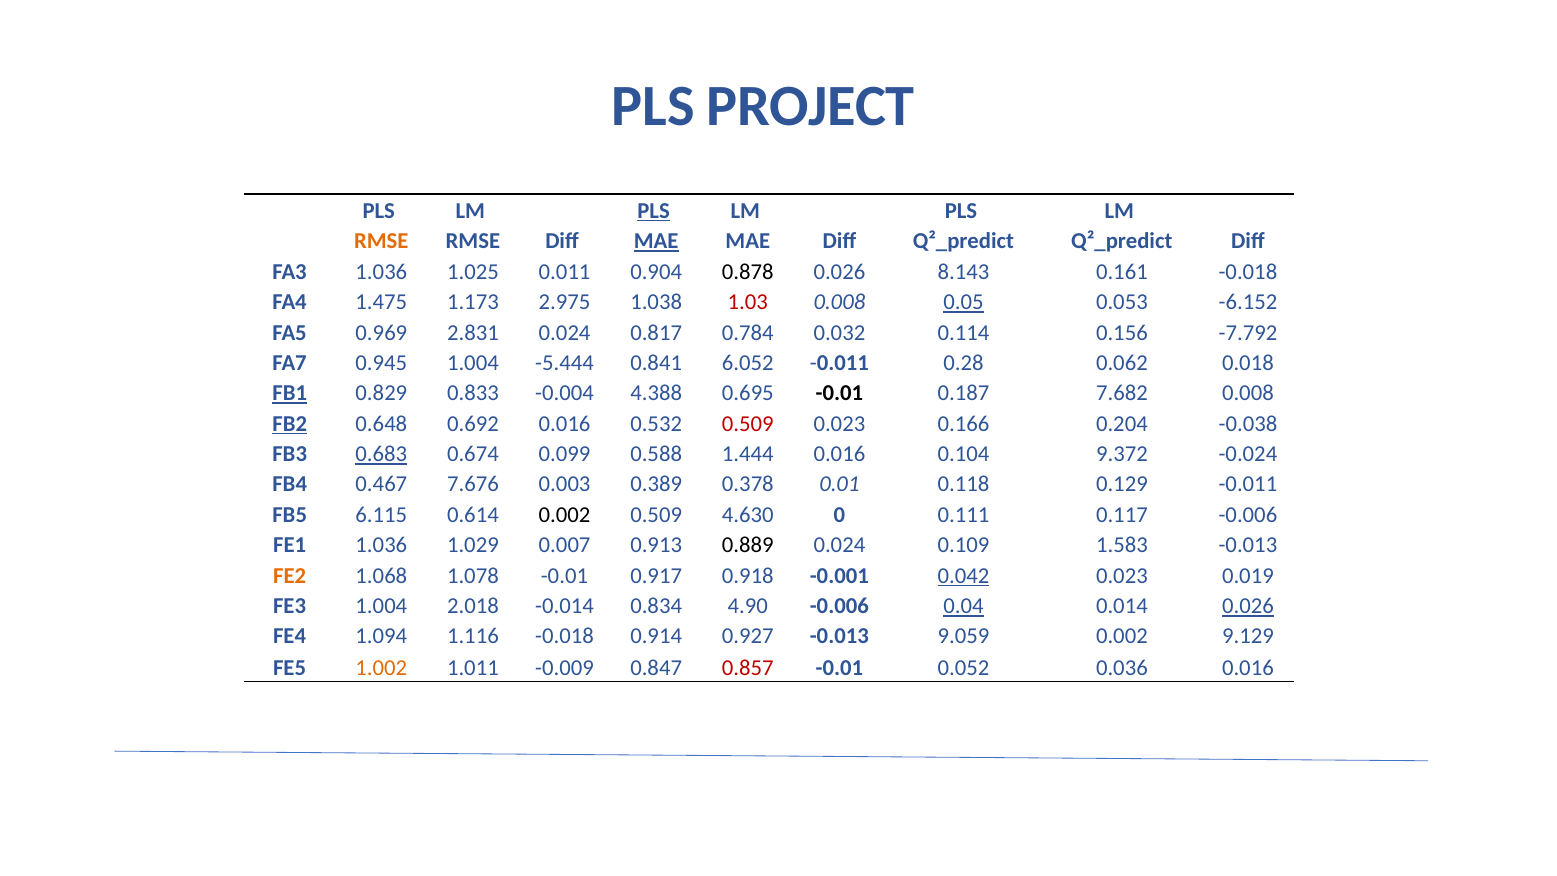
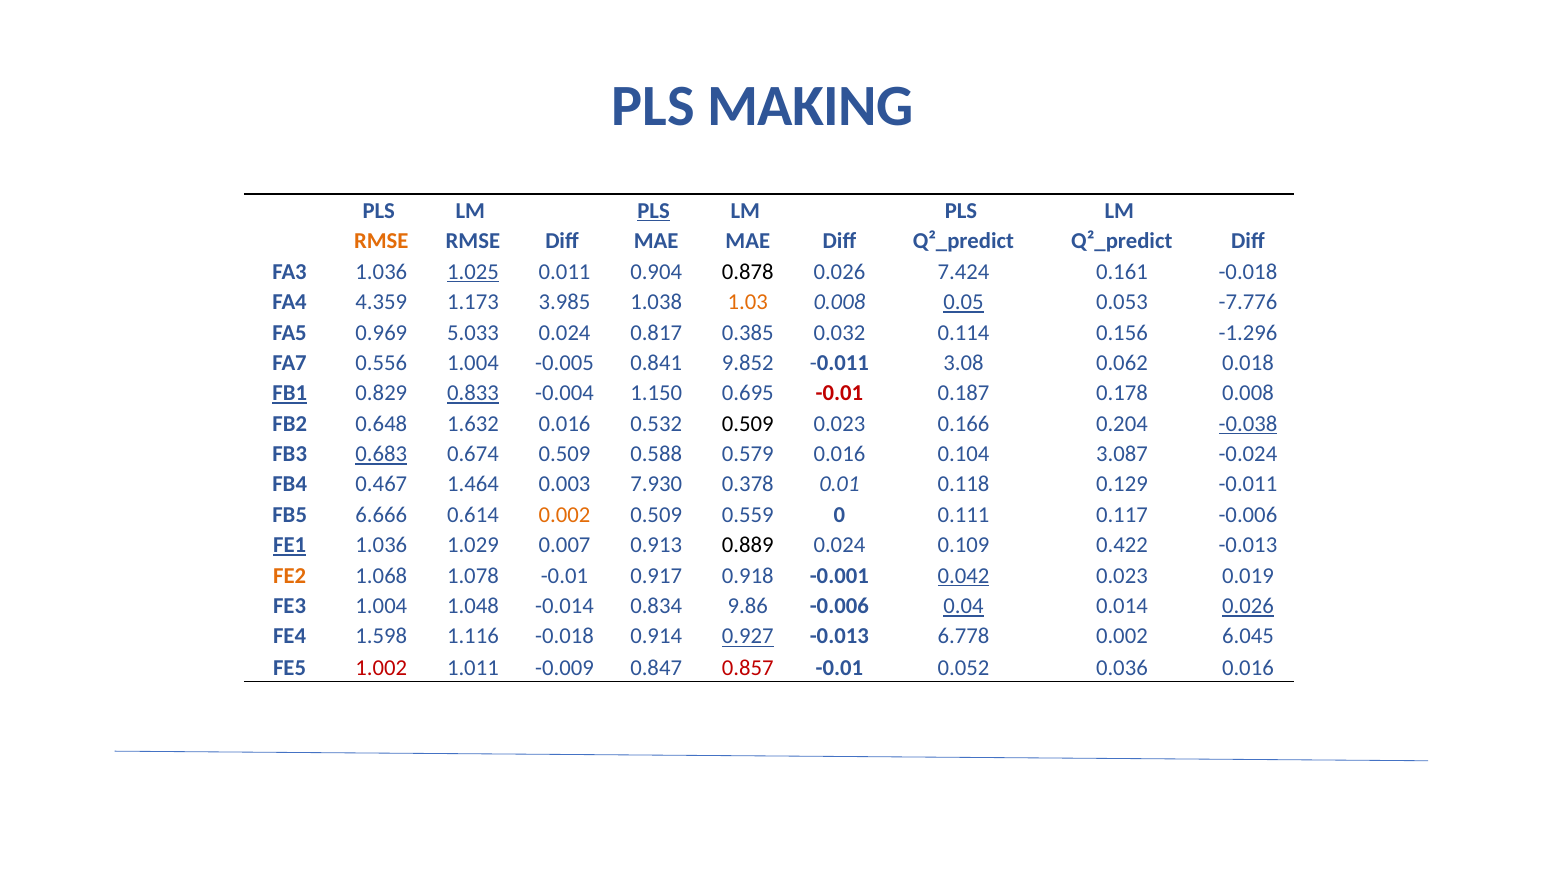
PROJECT: PROJECT -> MAKING
MAE at (656, 241) underline: present -> none
1.025 underline: none -> present
8.143: 8.143 -> 7.424
1.475: 1.475 -> 4.359
2.975: 2.975 -> 3.985
1.03 colour: red -> orange
-6.152: -6.152 -> -7.776
2.831: 2.831 -> 5.033
0.784: 0.784 -> 0.385
-7.792: -7.792 -> -1.296
0.945: 0.945 -> 0.556
-5.444: -5.444 -> -0.005
6.052: 6.052 -> 9.852
0.28: 0.28 -> 3.08
0.833 underline: none -> present
4.388: 4.388 -> 1.150
-0.01 at (839, 393) colour: black -> red
7.682: 7.682 -> 0.178
FB2 underline: present -> none
0.692: 0.692 -> 1.632
0.509 at (748, 424) colour: red -> black
-0.038 underline: none -> present
0.674 0.099: 0.099 -> 0.509
1.444: 1.444 -> 0.579
9.372: 9.372 -> 3.087
7.676: 7.676 -> 1.464
0.389: 0.389 -> 7.930
6.115: 6.115 -> 6.666
0.002 at (565, 515) colour: black -> orange
4.630: 4.630 -> 0.559
FE1 underline: none -> present
1.583: 1.583 -> 0.422
2.018: 2.018 -> 1.048
4.90: 4.90 -> 9.86
1.094: 1.094 -> 1.598
0.927 underline: none -> present
9.059: 9.059 -> 6.778
9.129: 9.129 -> 6.045
1.002 colour: orange -> red
